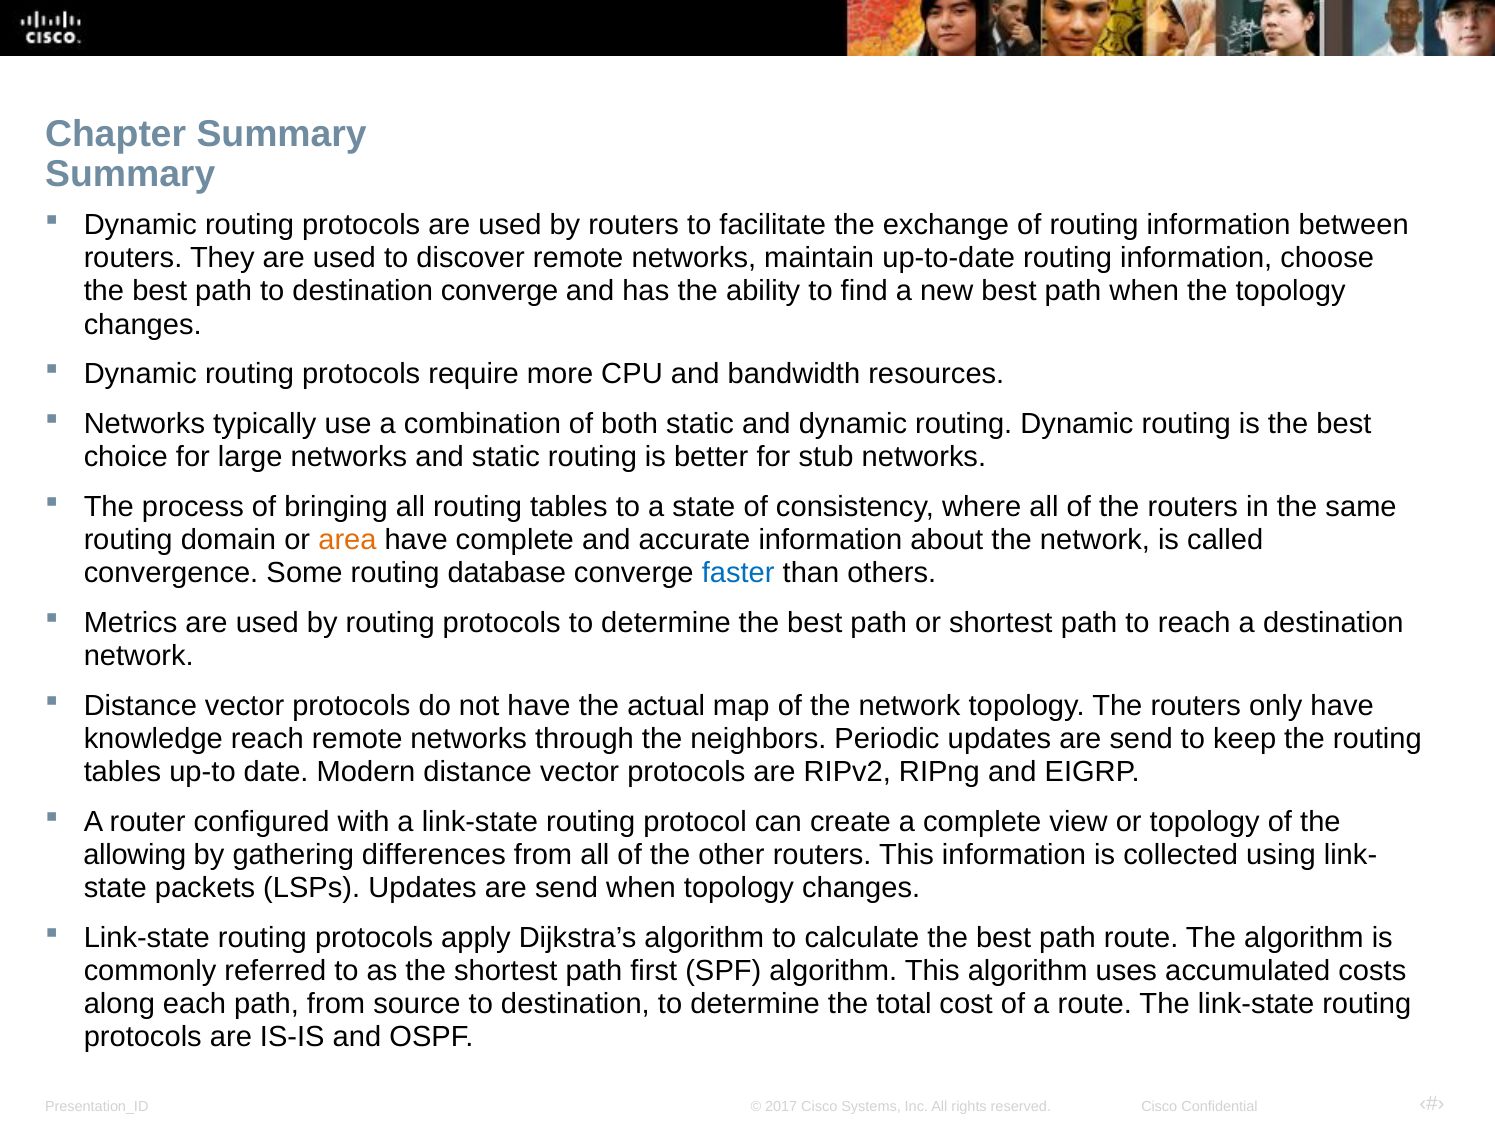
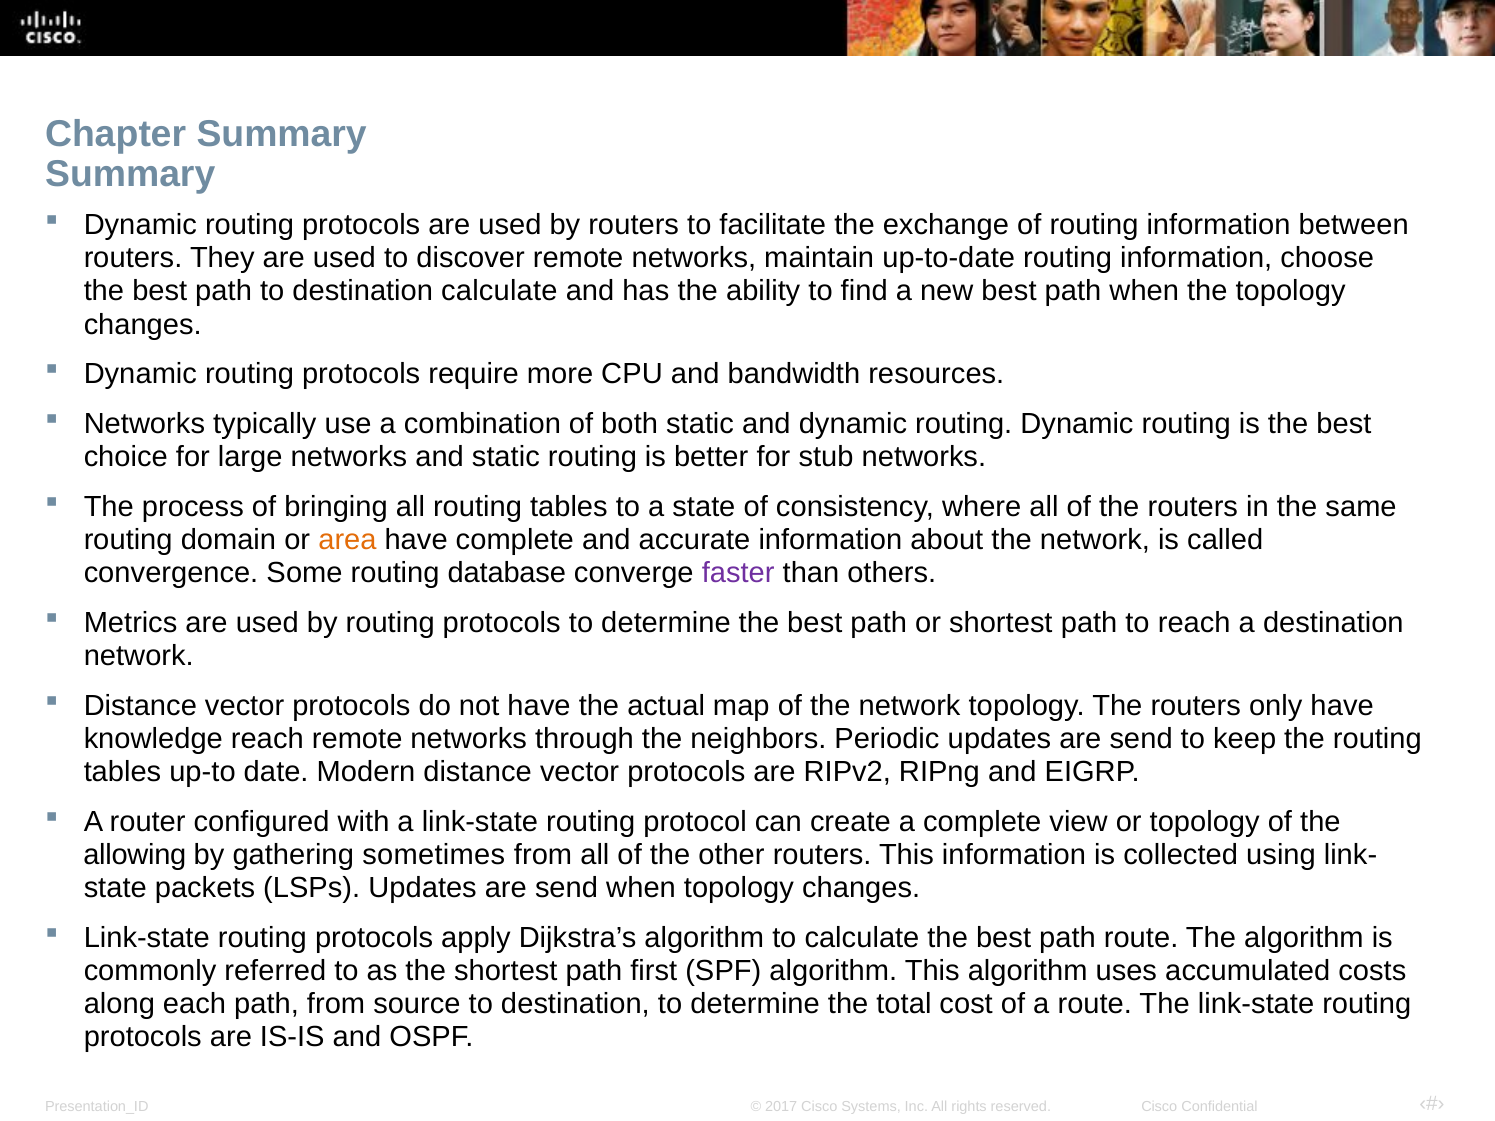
destination converge: converge -> calculate
faster colour: blue -> purple
differences: differences -> sometimes
